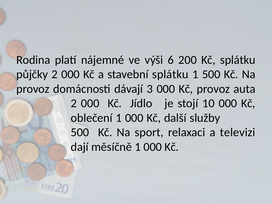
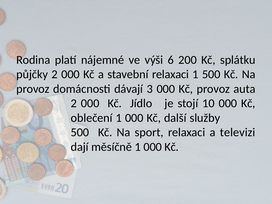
stavební splátku: splátku -> relaxaci
